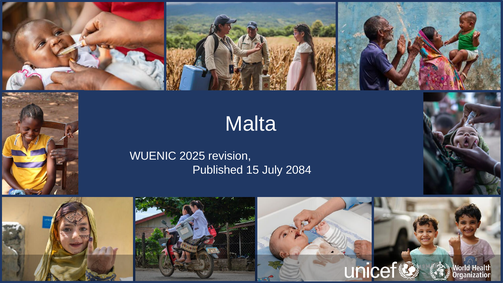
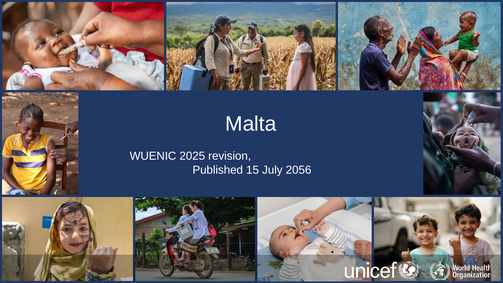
2084: 2084 -> 2056
